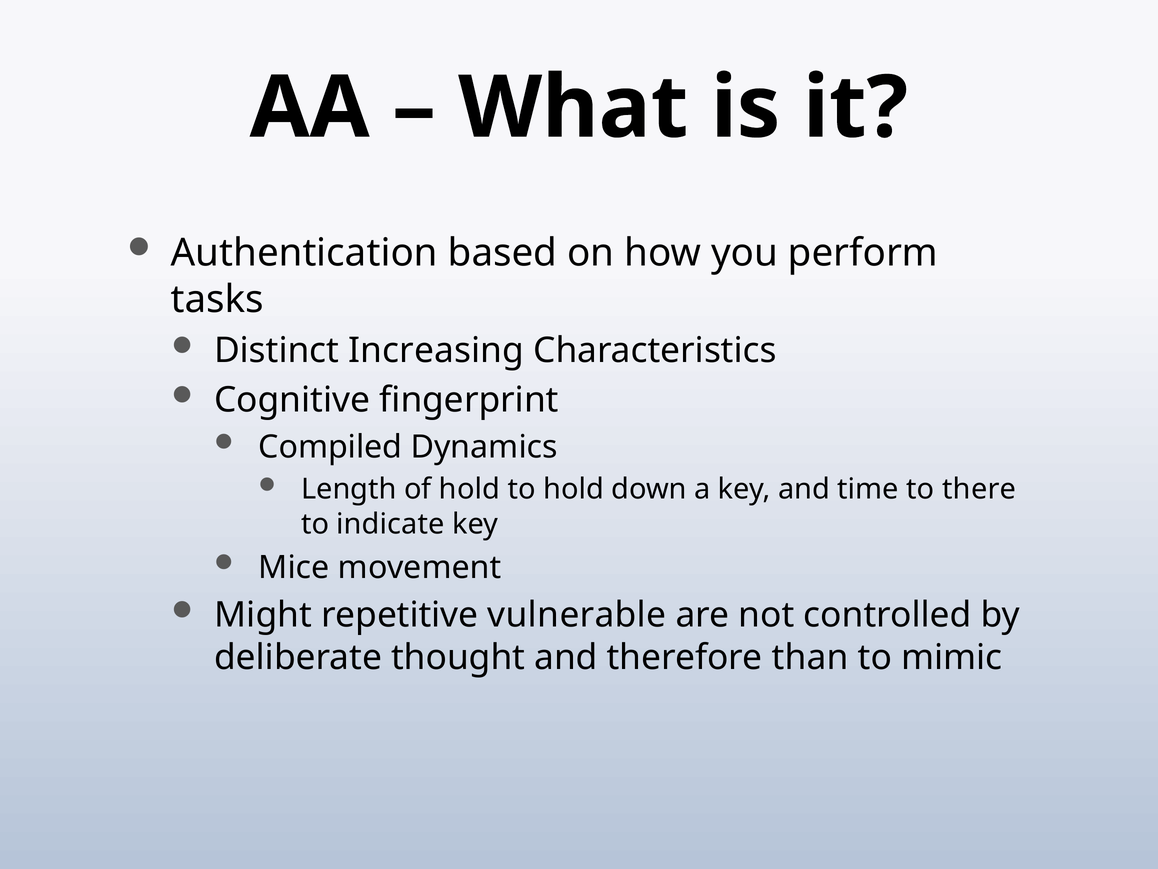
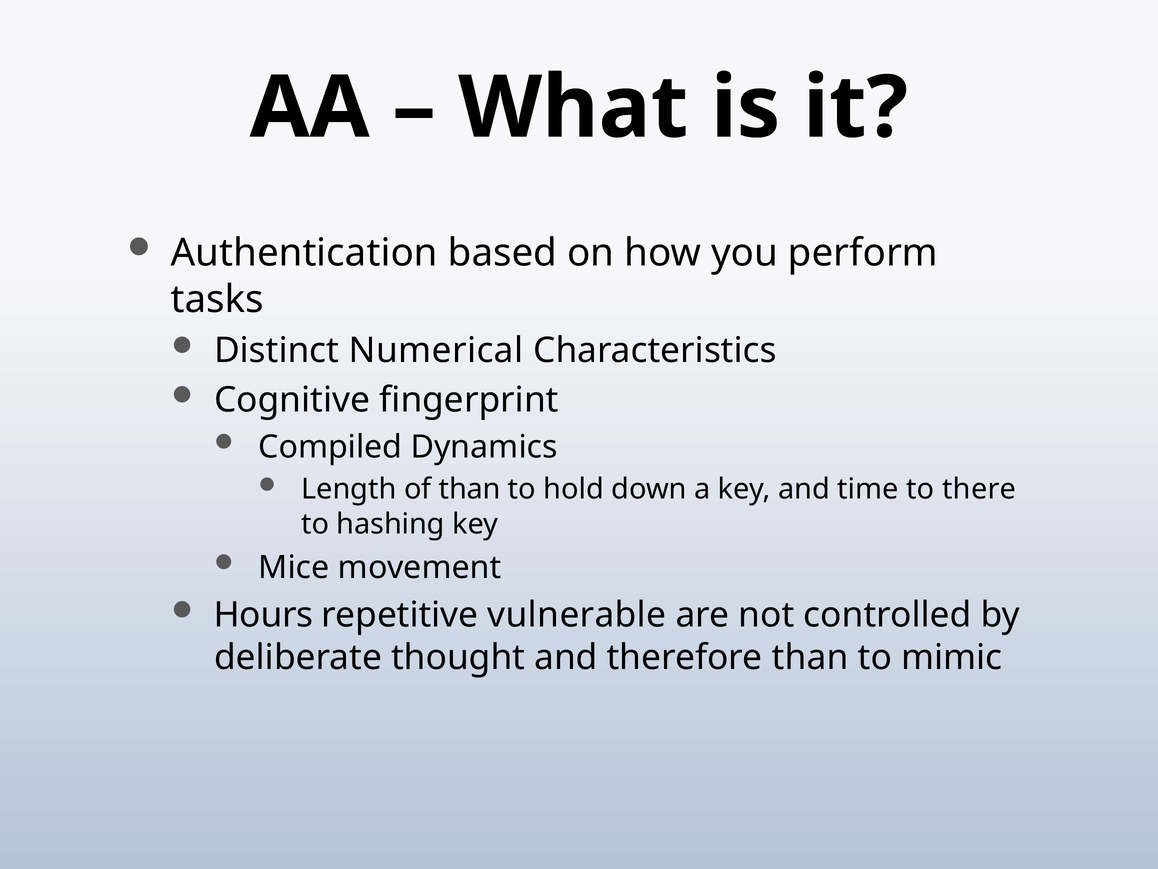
Increasing: Increasing -> Numerical
of hold: hold -> than
indicate: indicate -> hashing
Might: Might -> Hours
